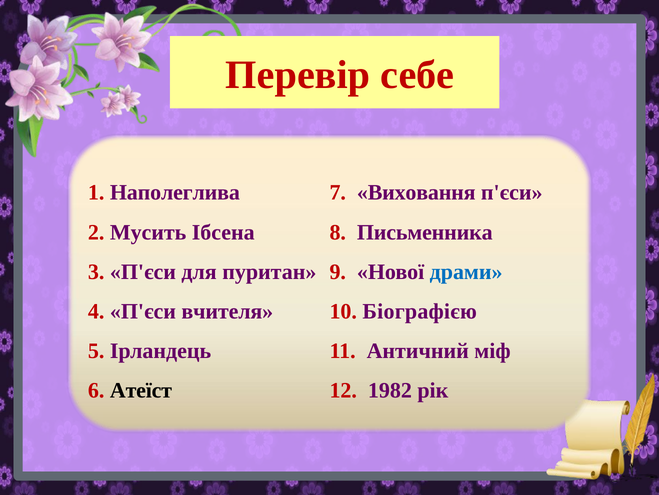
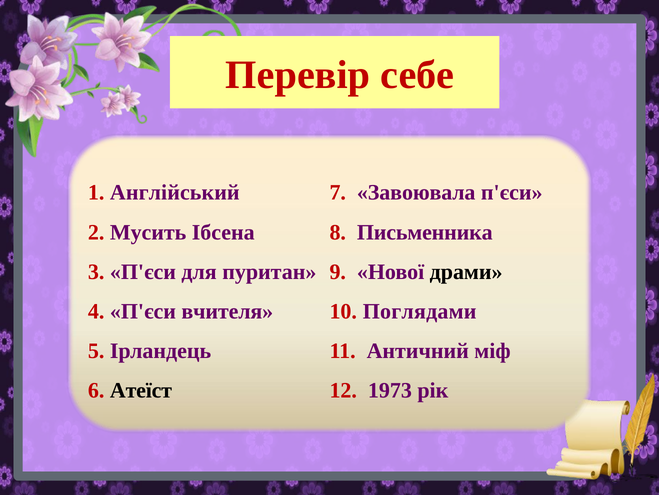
Наполеглива: Наполеглива -> Англійський
Виховання: Виховання -> Завоювала
драми colour: blue -> black
Біографією: Біографією -> Поглядами
1982: 1982 -> 1973
